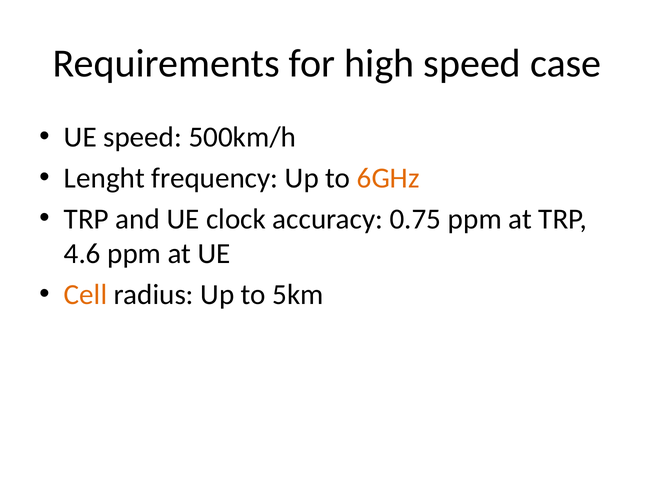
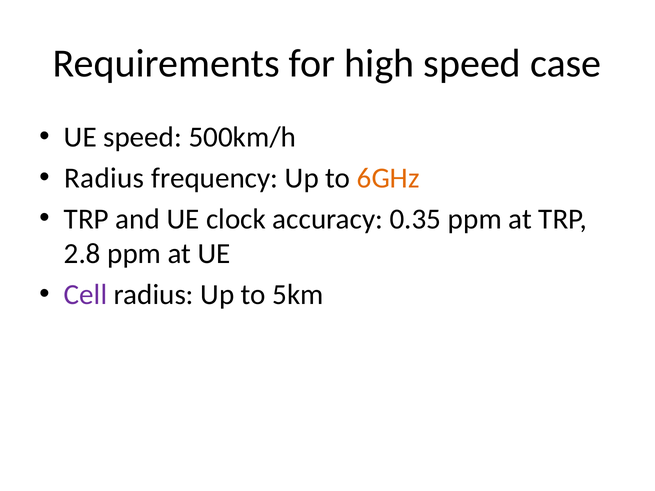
Lenght at (104, 178): Lenght -> Radius
0.75: 0.75 -> 0.35
4.6: 4.6 -> 2.8
Cell colour: orange -> purple
